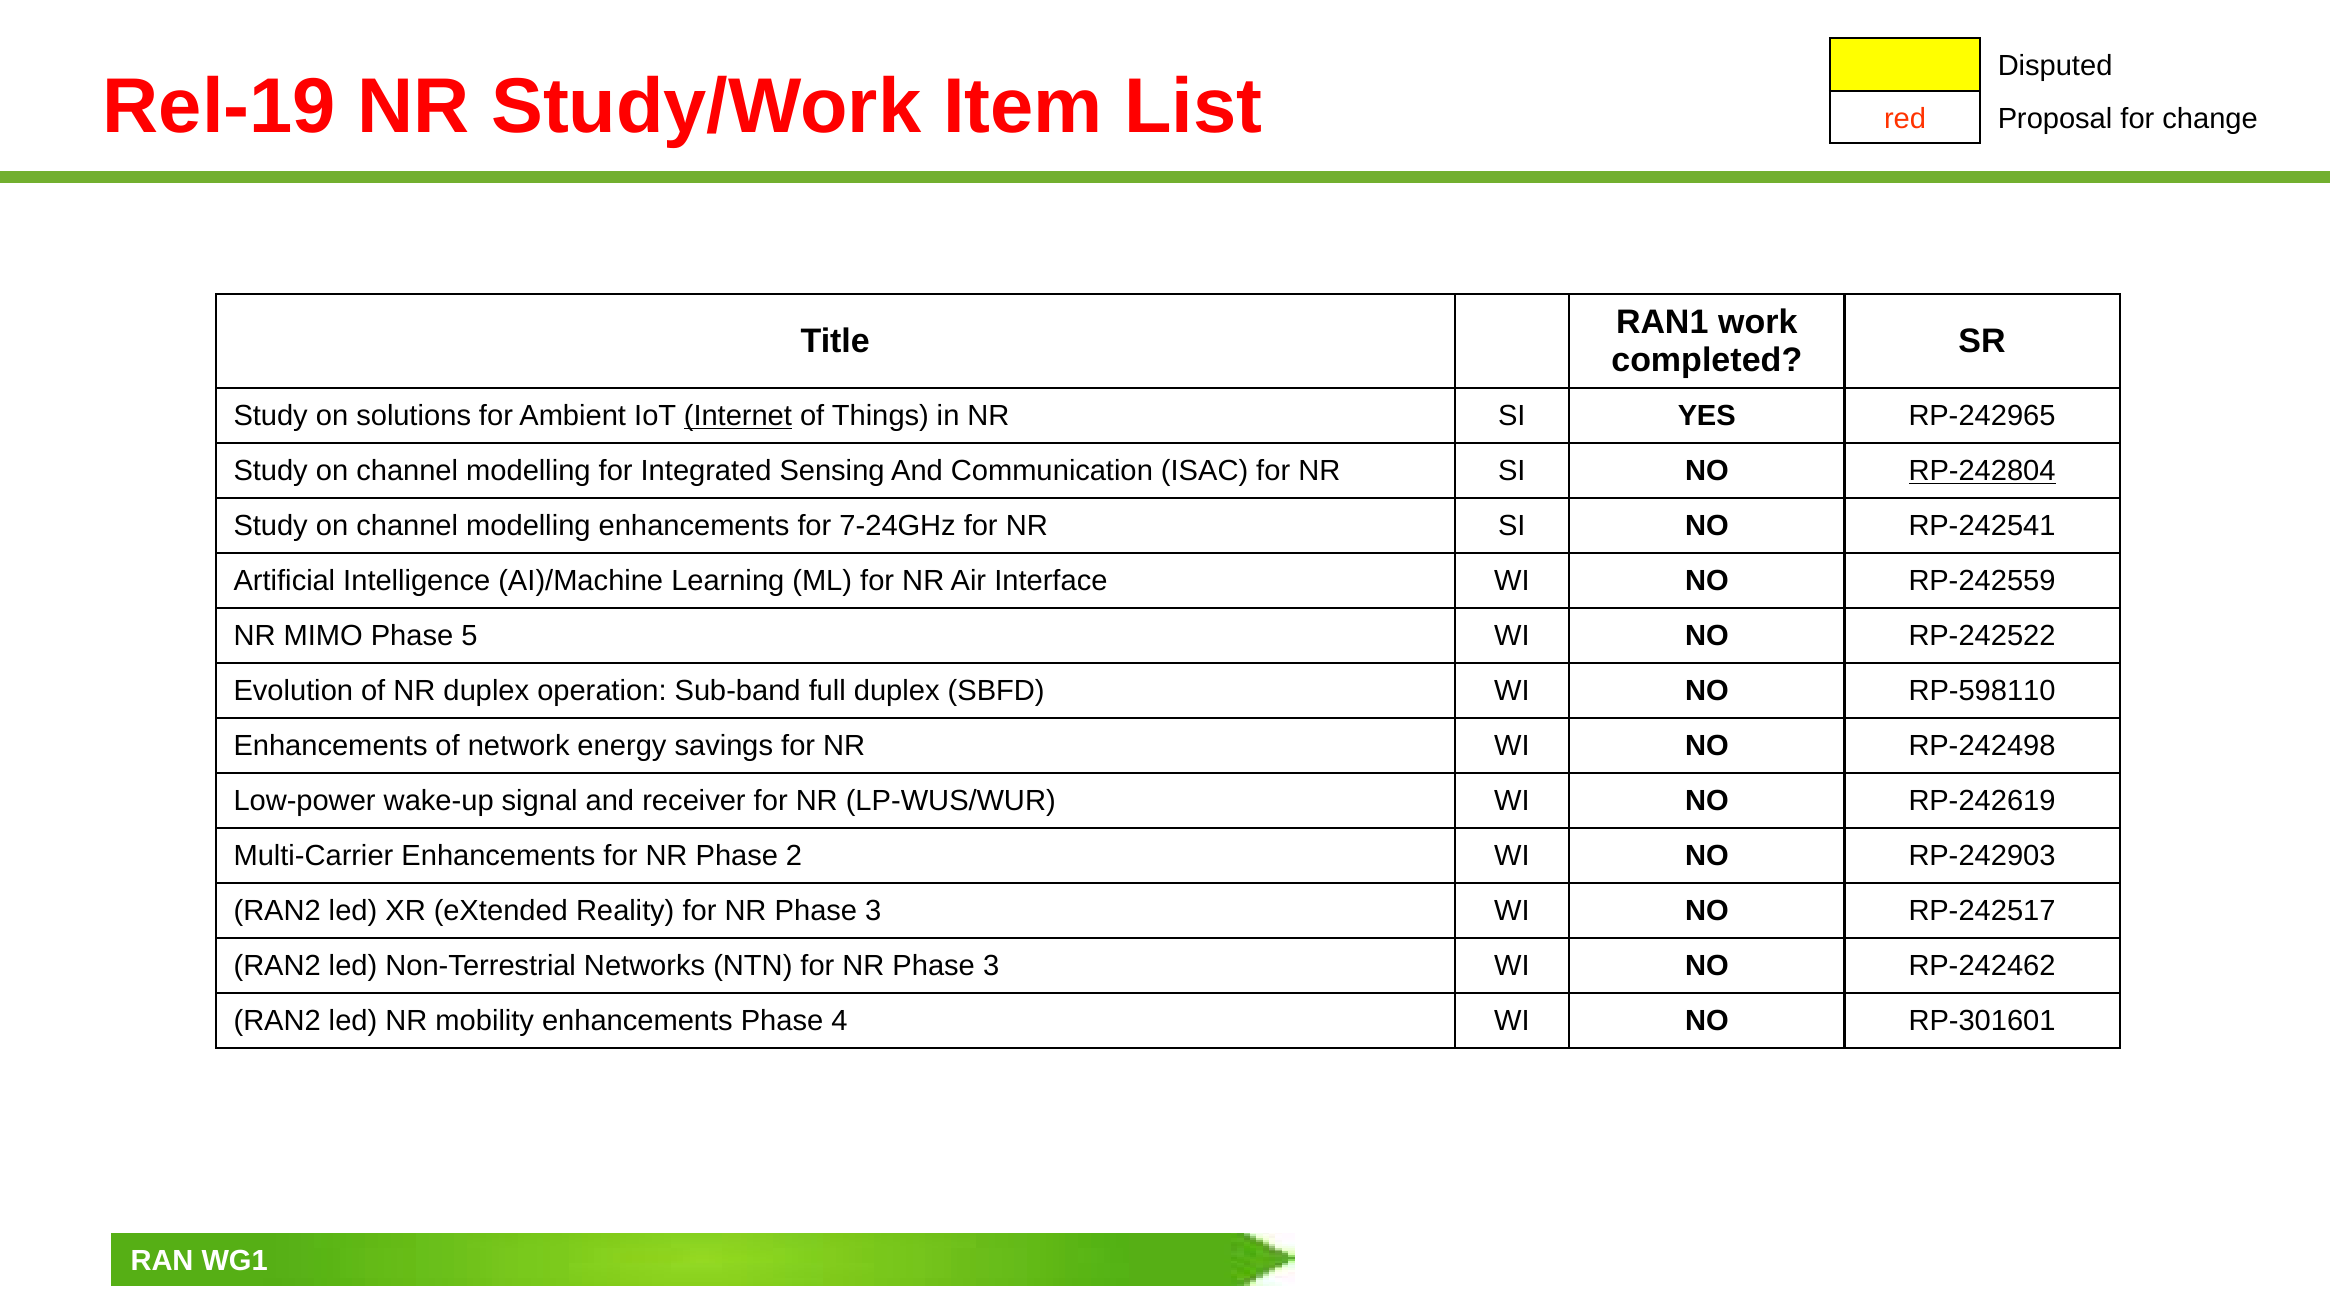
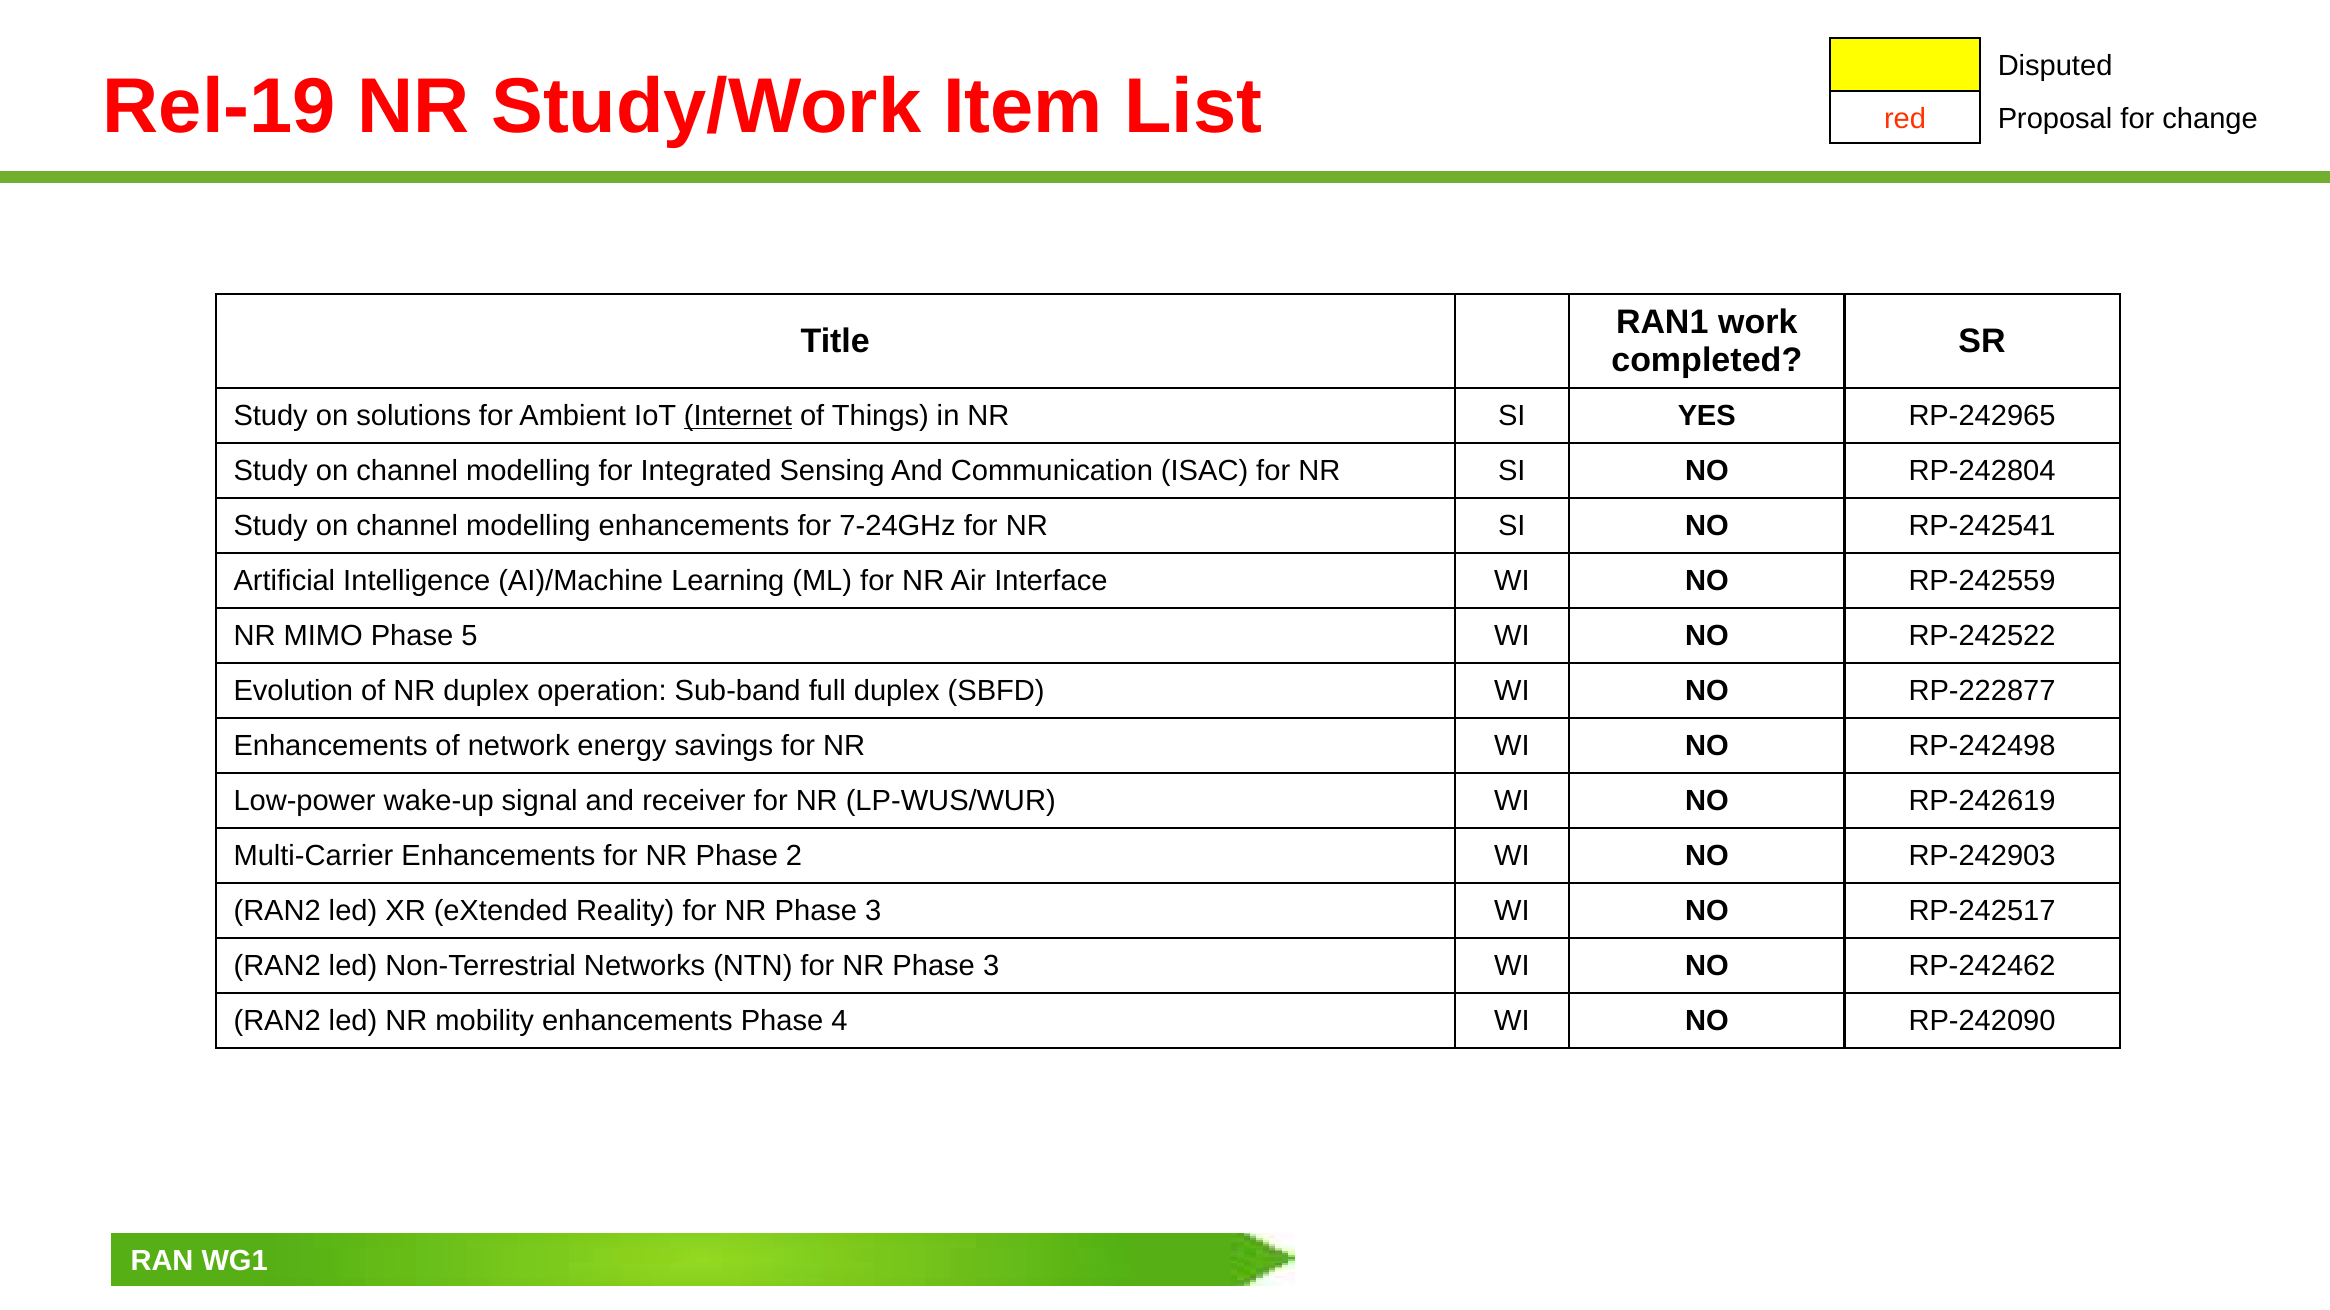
RP-242804 underline: present -> none
RP-598110: RP-598110 -> RP-222877
RP-301601: RP-301601 -> RP-242090
